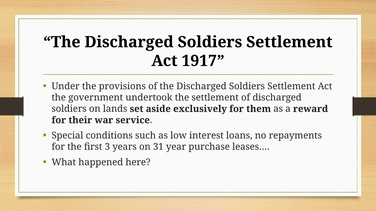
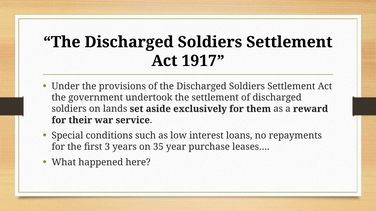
31: 31 -> 35
